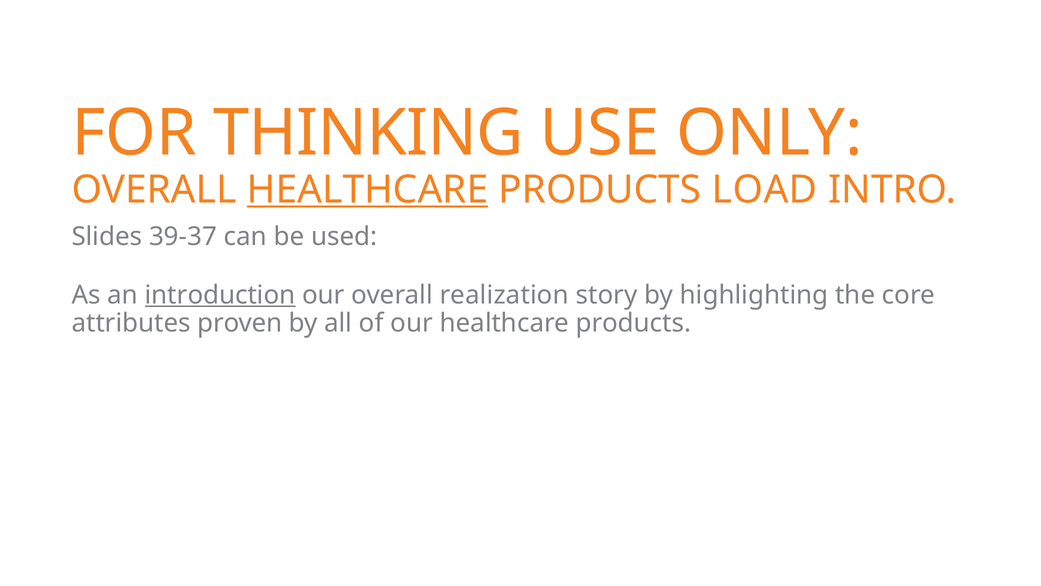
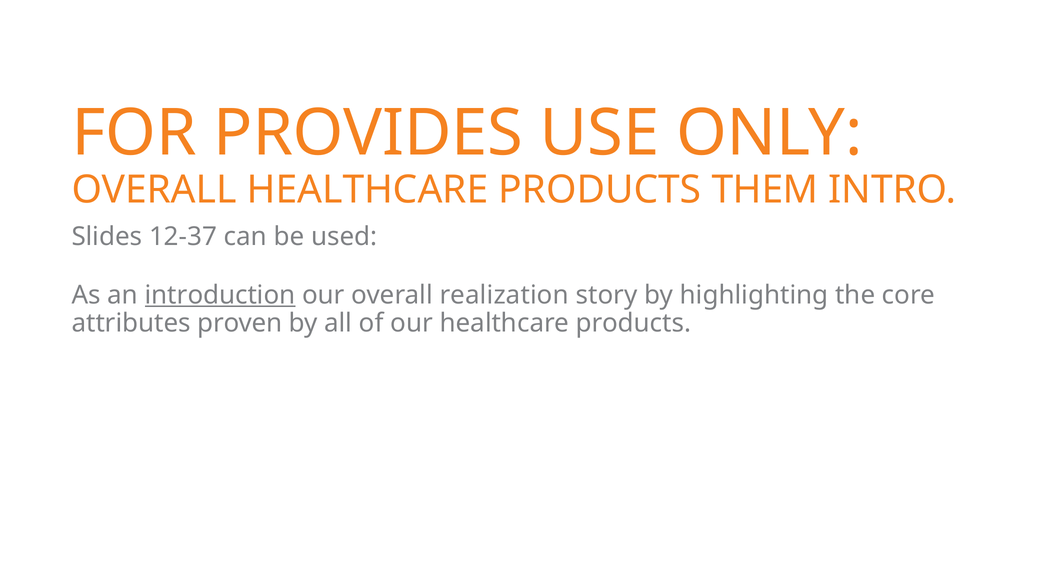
THINKING: THINKING -> PROVIDES
HEALTHCARE at (368, 189) underline: present -> none
LOAD: LOAD -> THEM
39-37: 39-37 -> 12-37
